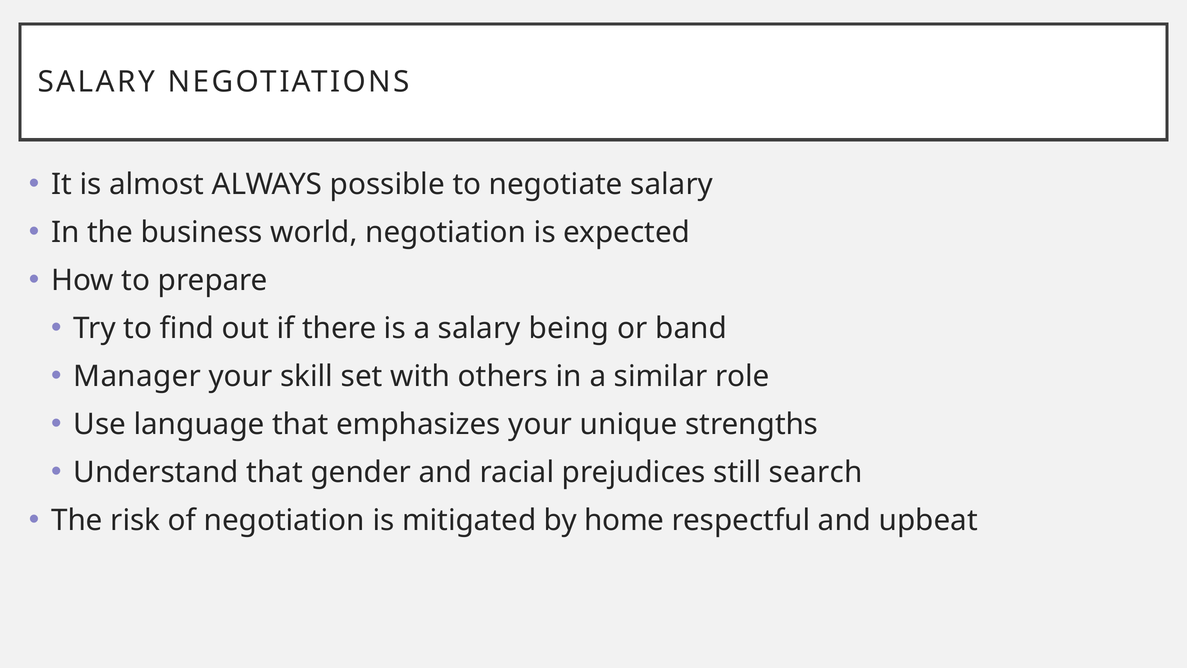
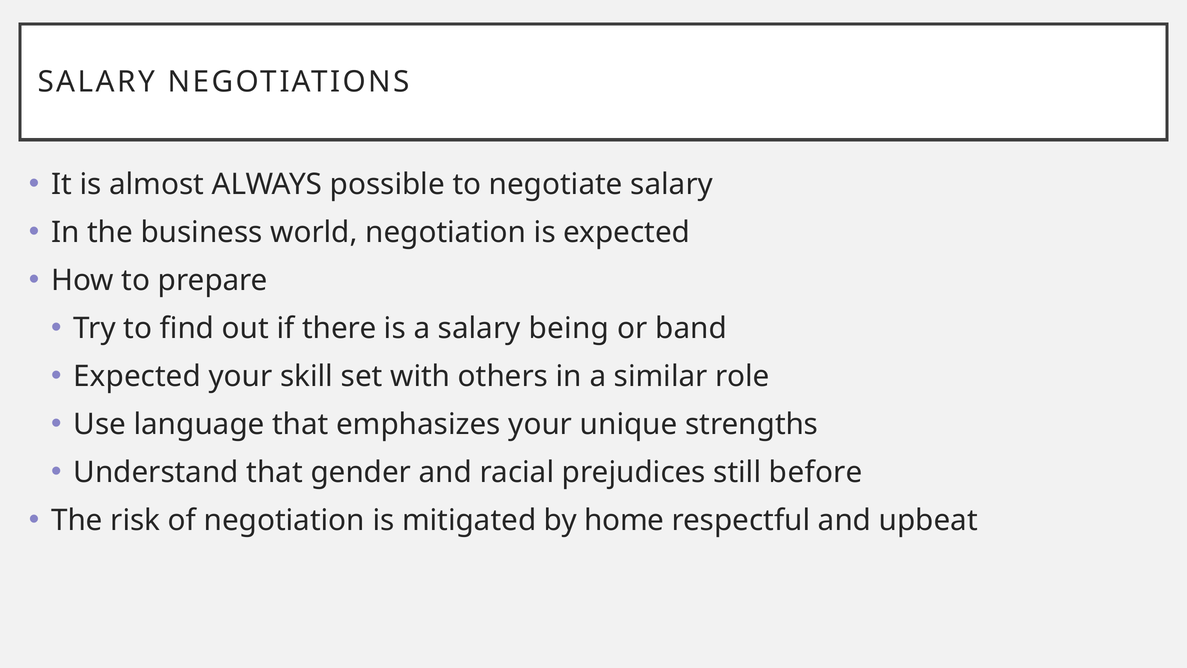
Manager at (137, 376): Manager -> Expected
search: search -> before
